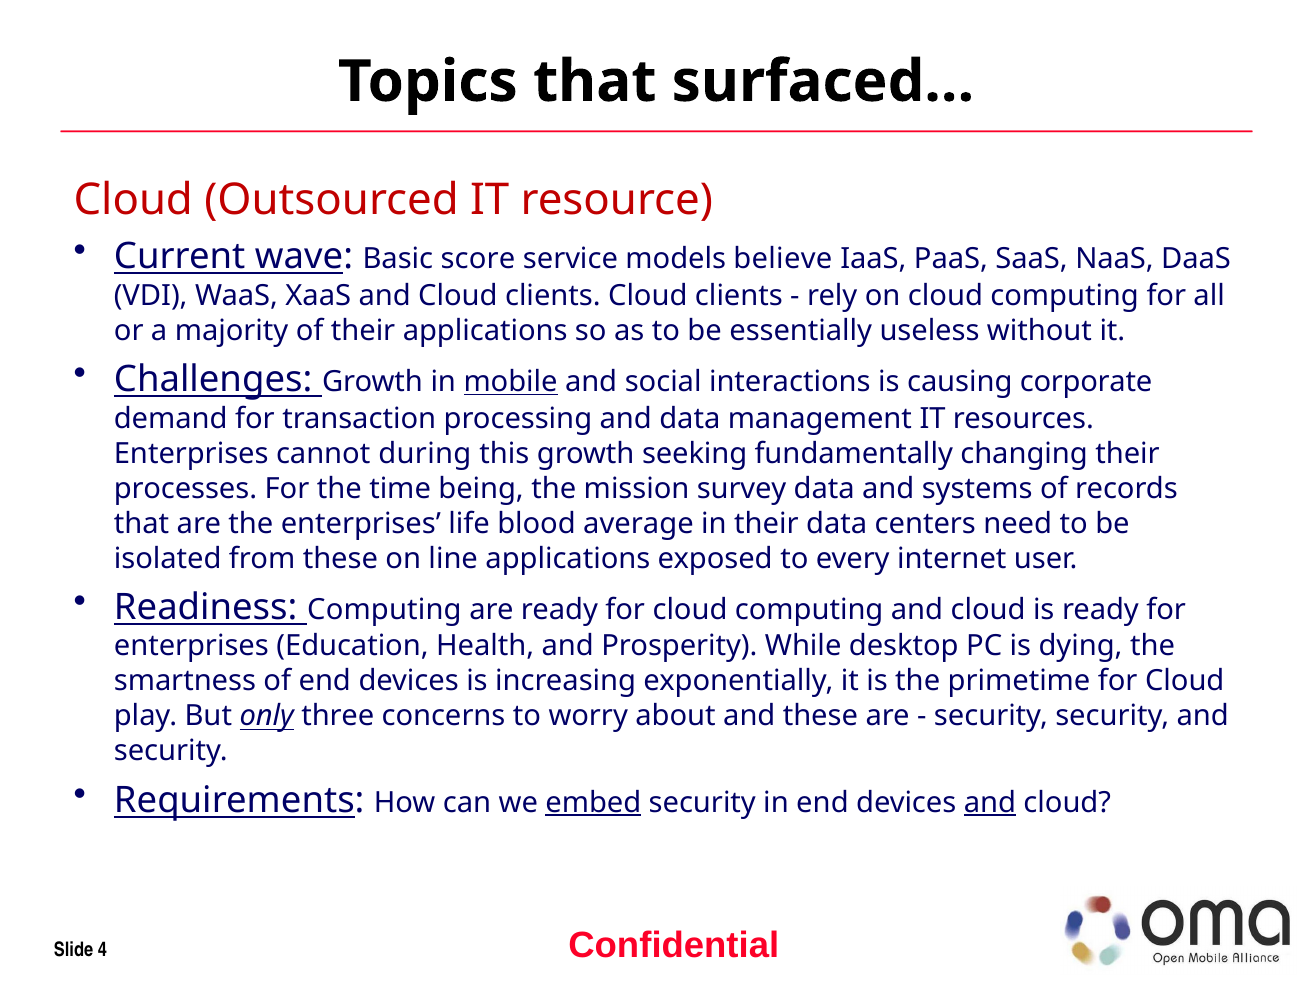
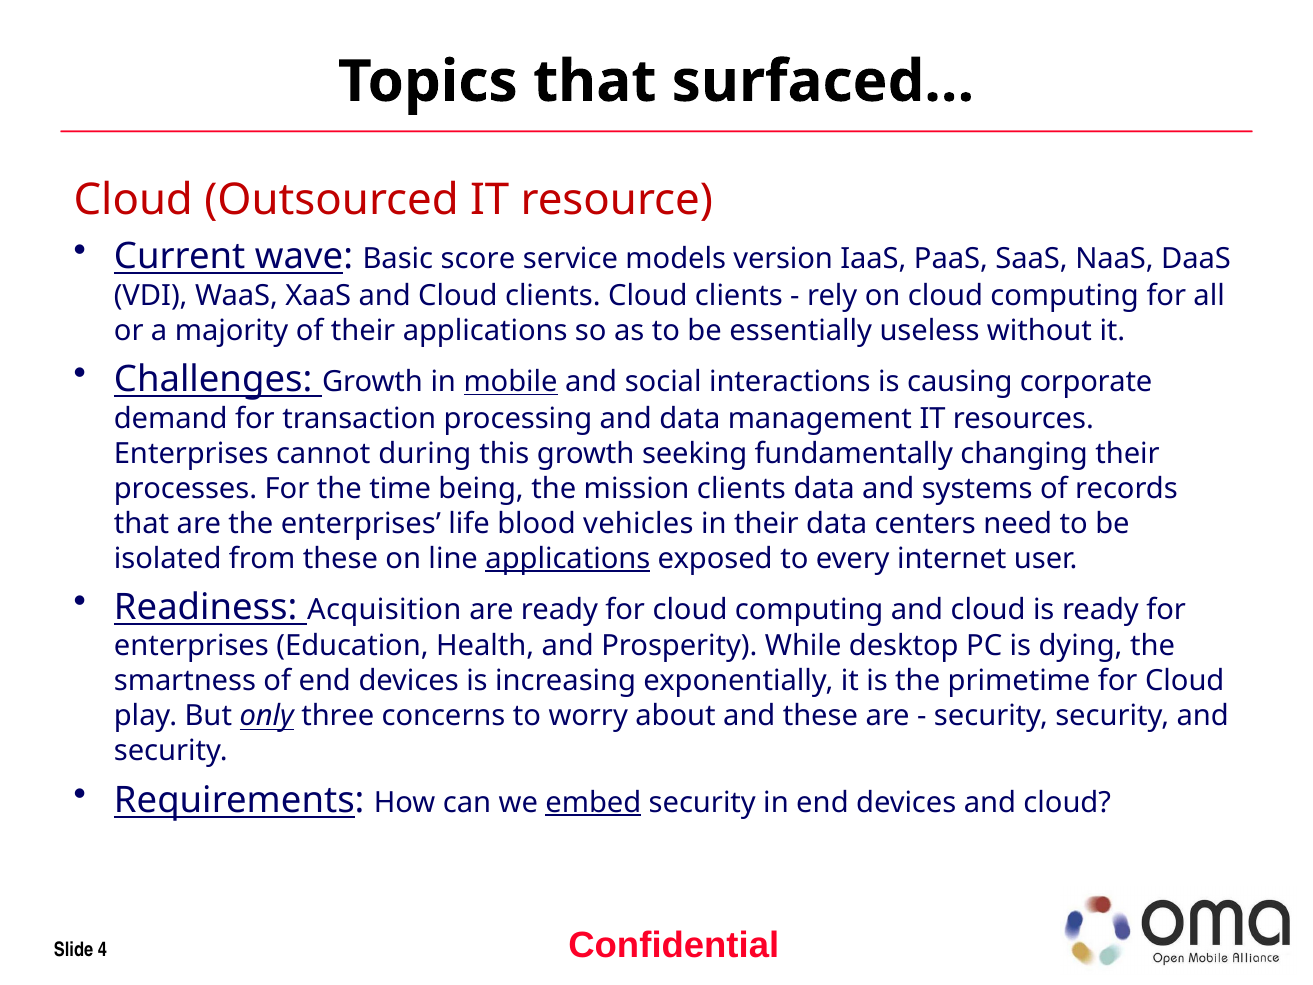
believe: believe -> version
mission survey: survey -> clients
average: average -> vehicles
applications at (568, 558) underline: none -> present
Readiness Computing: Computing -> Acquisition
and at (990, 803) underline: present -> none
